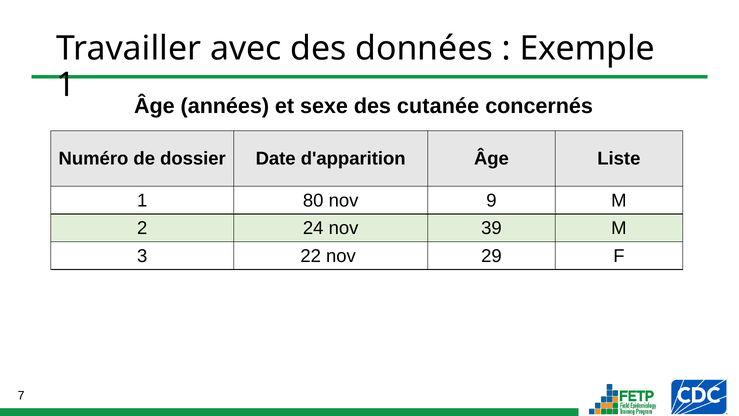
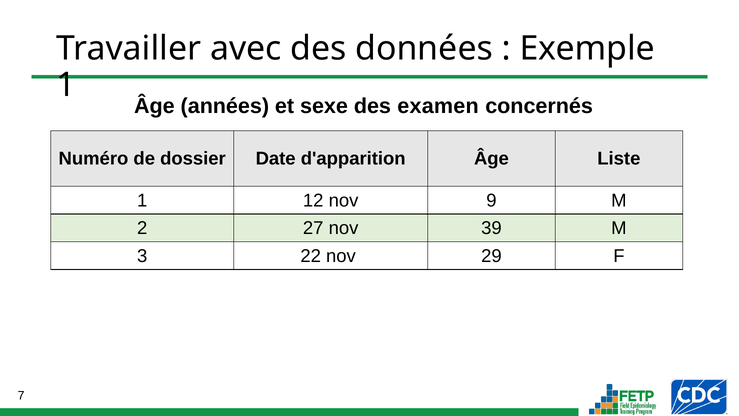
cutanée: cutanée -> examen
80: 80 -> 12
24: 24 -> 27
